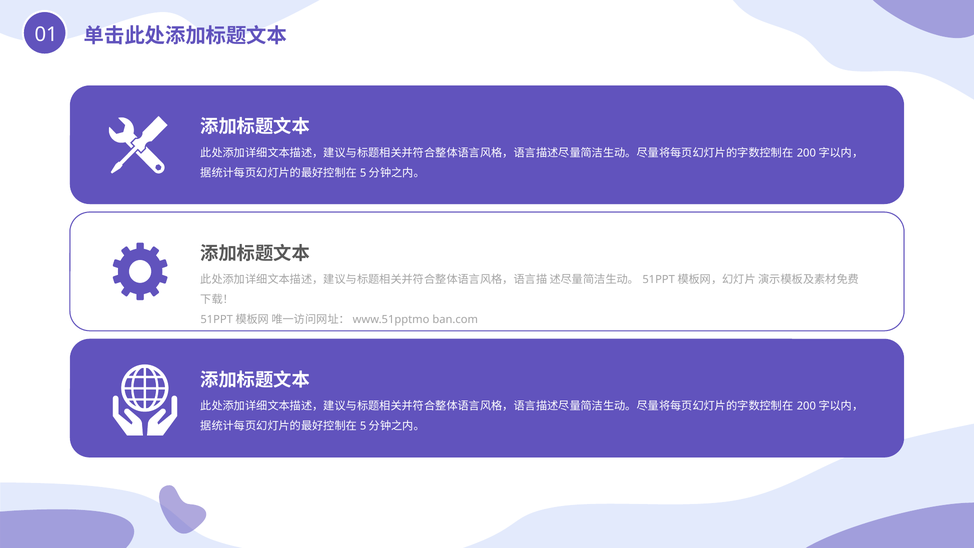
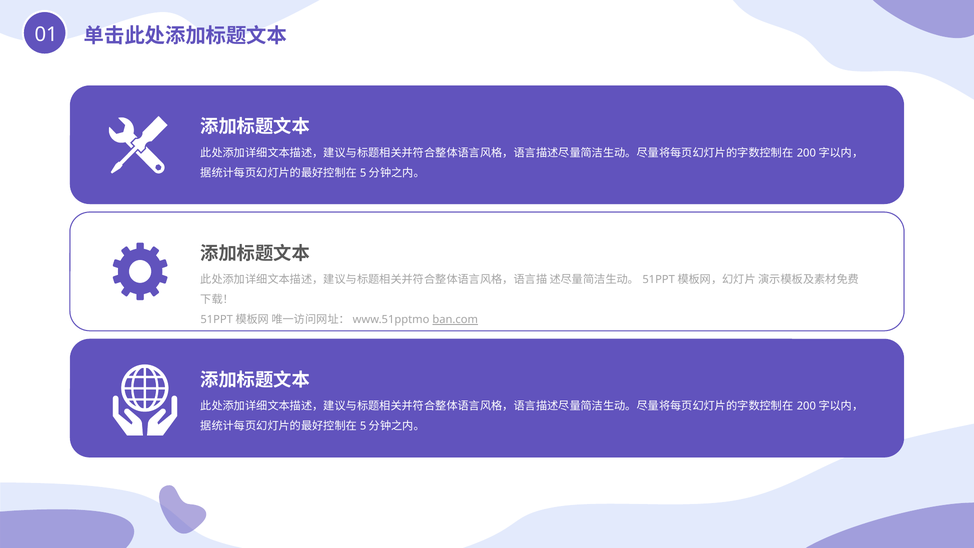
ban.com underline: none -> present
